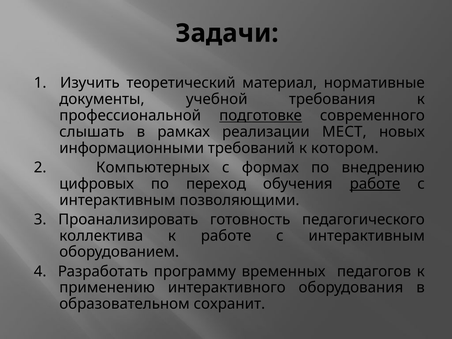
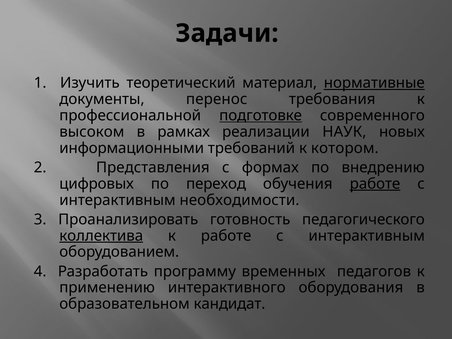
нормативные underline: none -> present
учебной: учебной -> перенос
слышать: слышать -> высоком
МЕСТ: МЕСТ -> НАУК
Компьютерных: Компьютерных -> Представления
позволяющими: позволяющими -> необходимости
коллектива underline: none -> present
сохранит: сохранит -> кандидат
